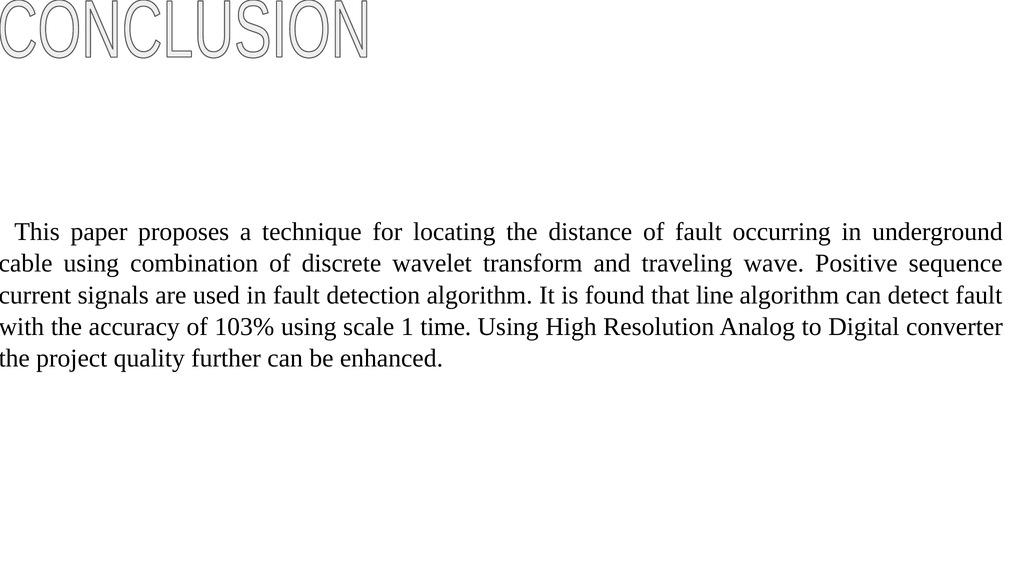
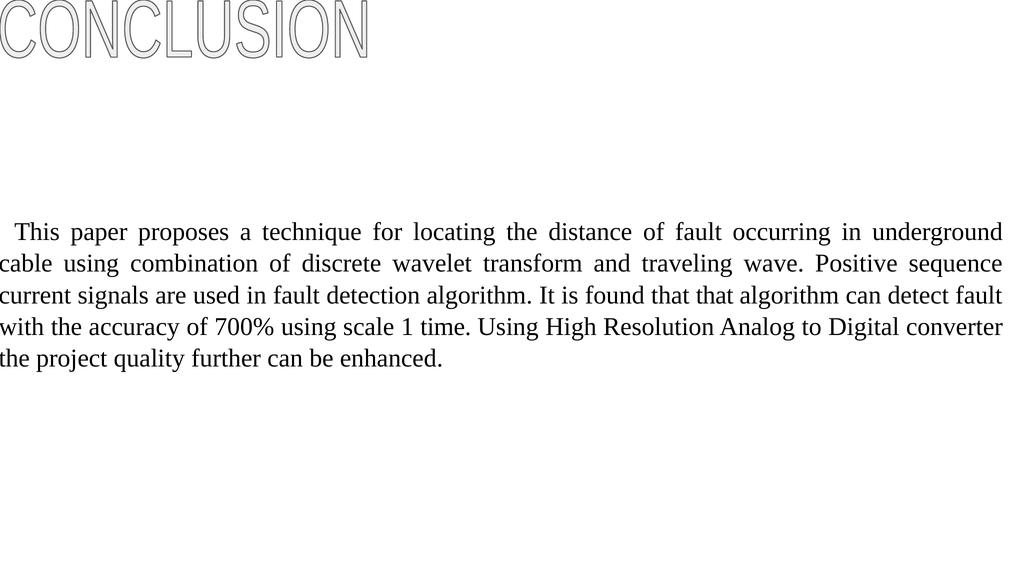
that line: line -> that
103%: 103% -> 700%
